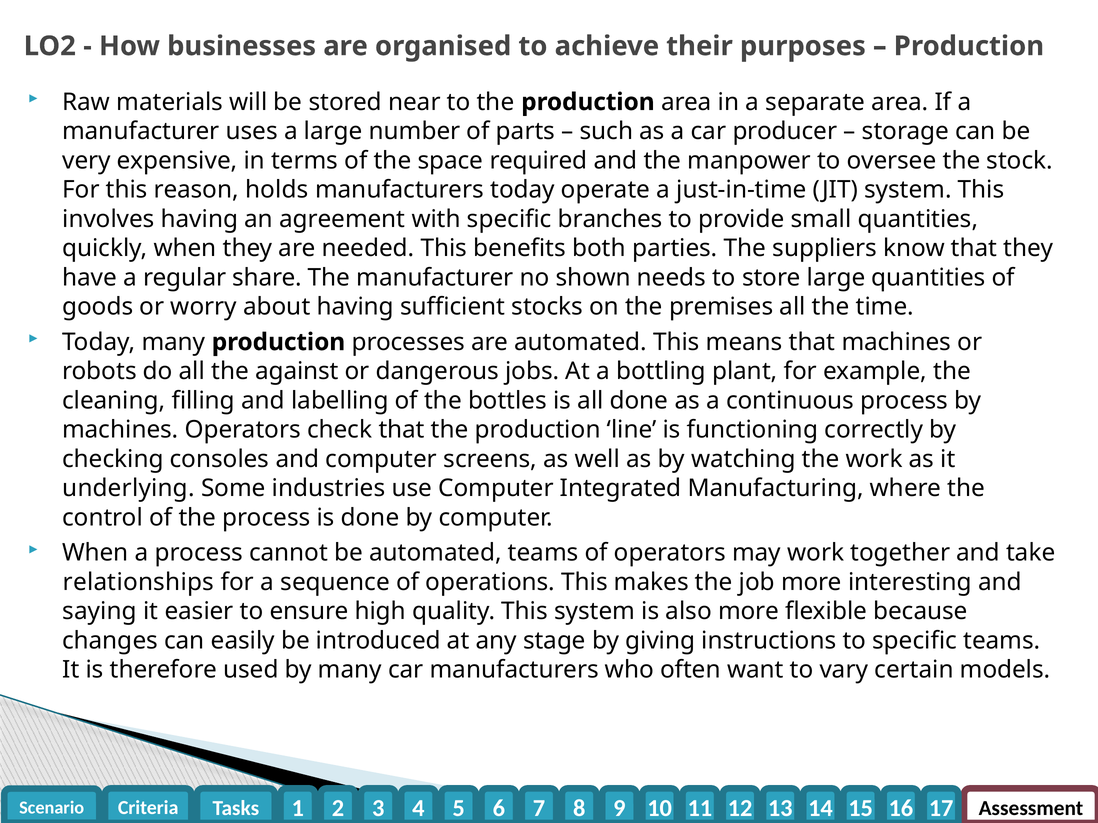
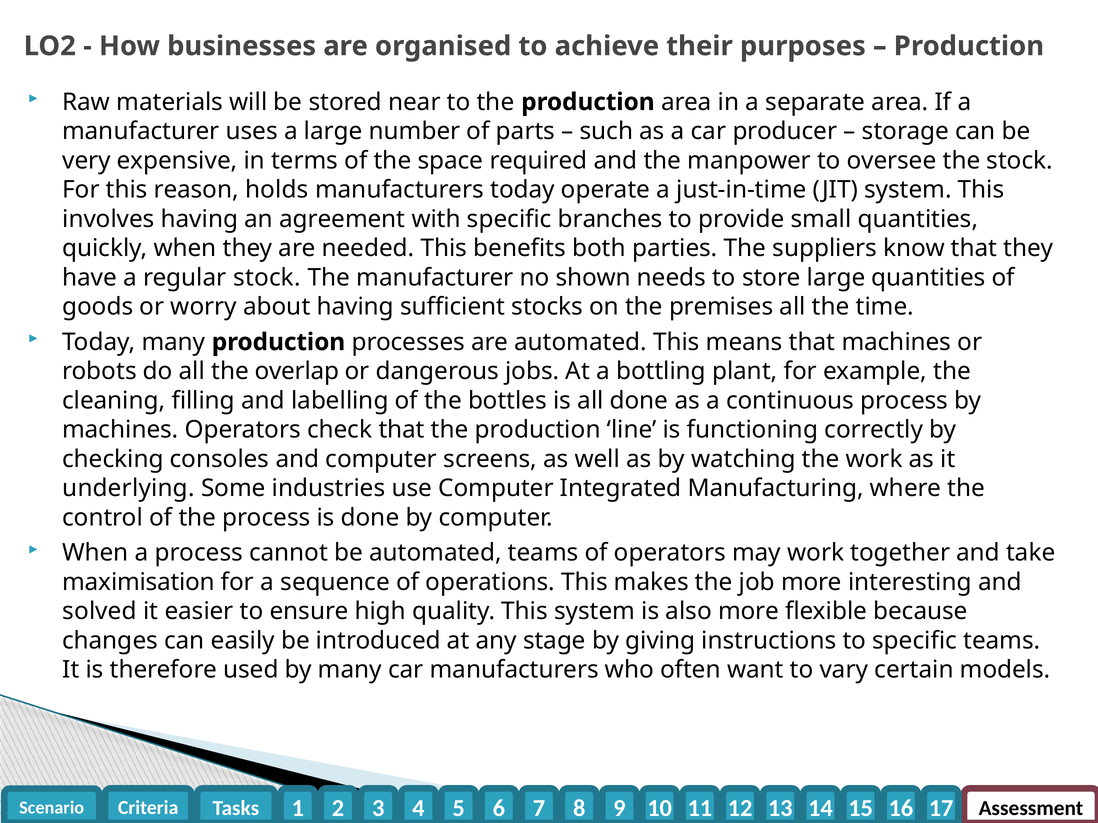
regular share: share -> stock
against: against -> overlap
relationships: relationships -> maximisation
saying: saying -> solved
